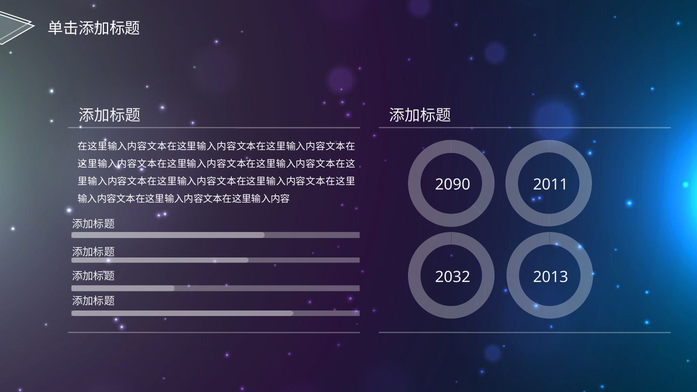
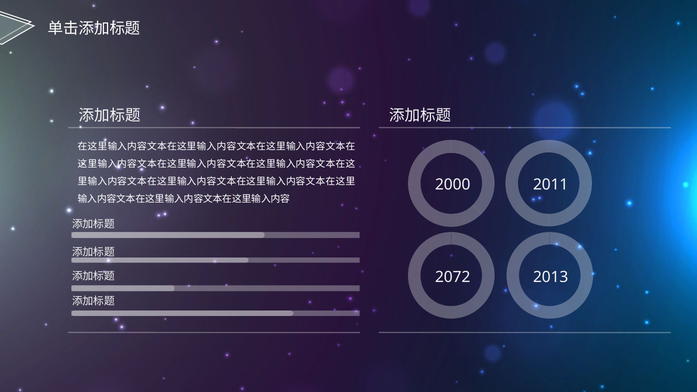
2090: 2090 -> 2000
2032: 2032 -> 2072
